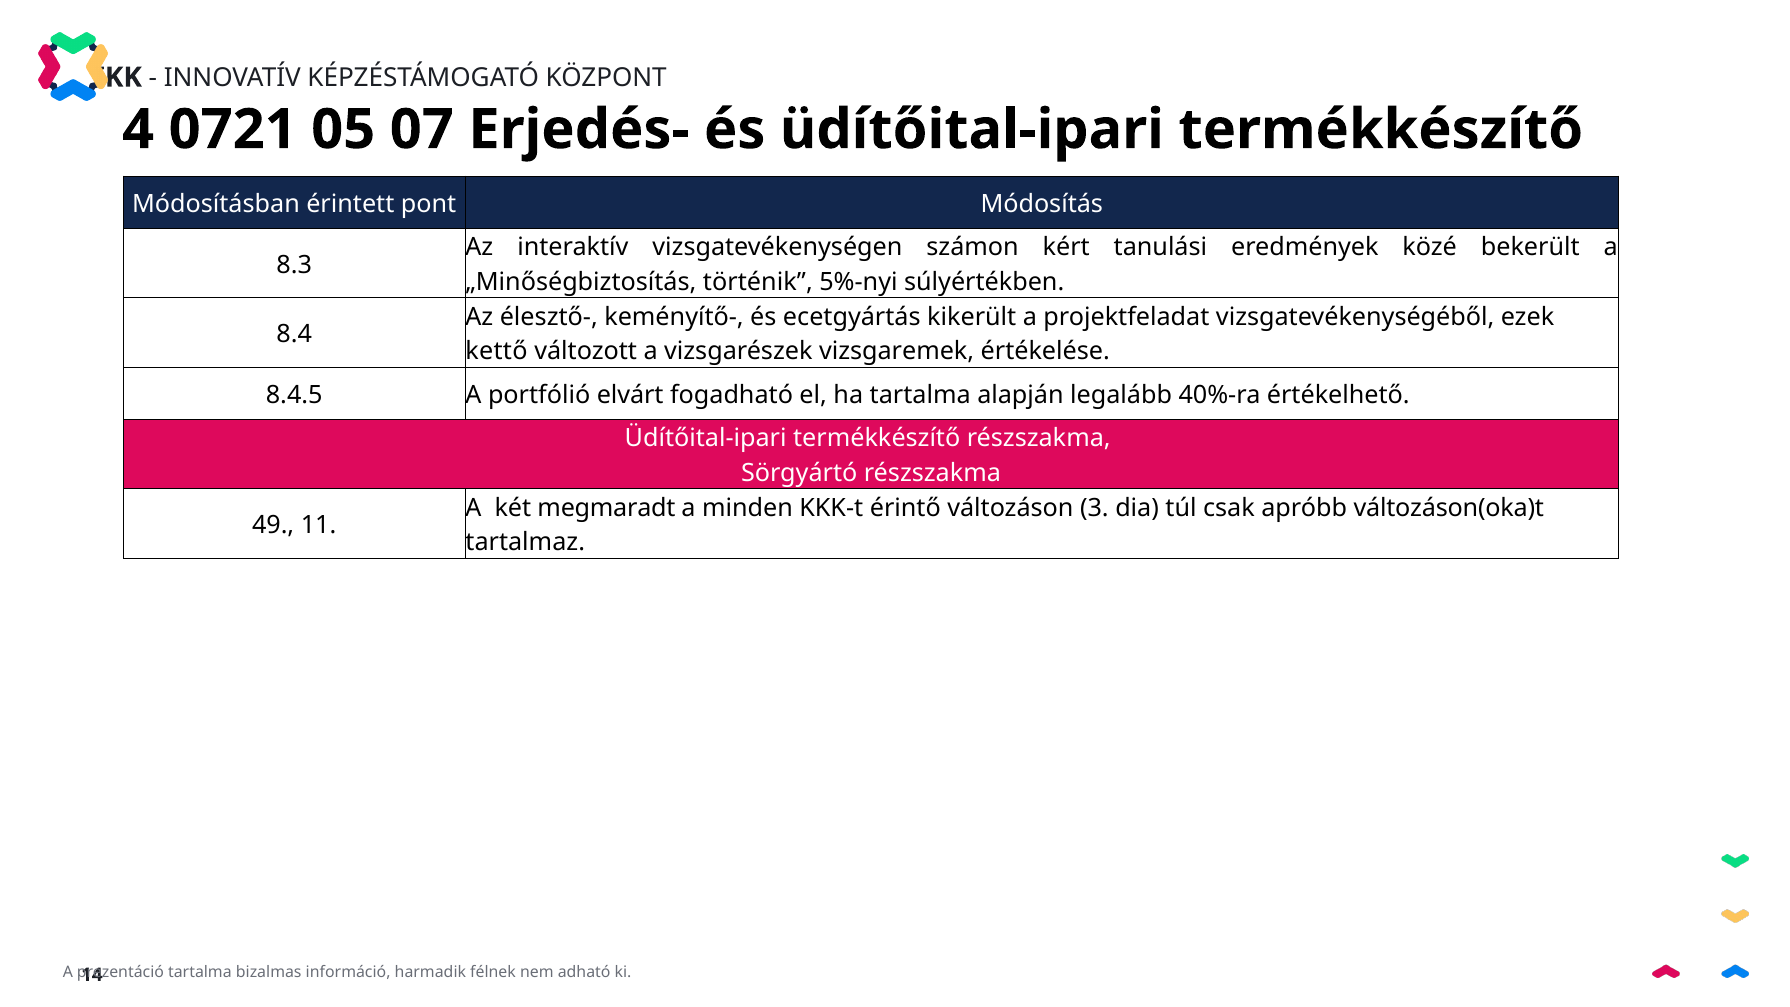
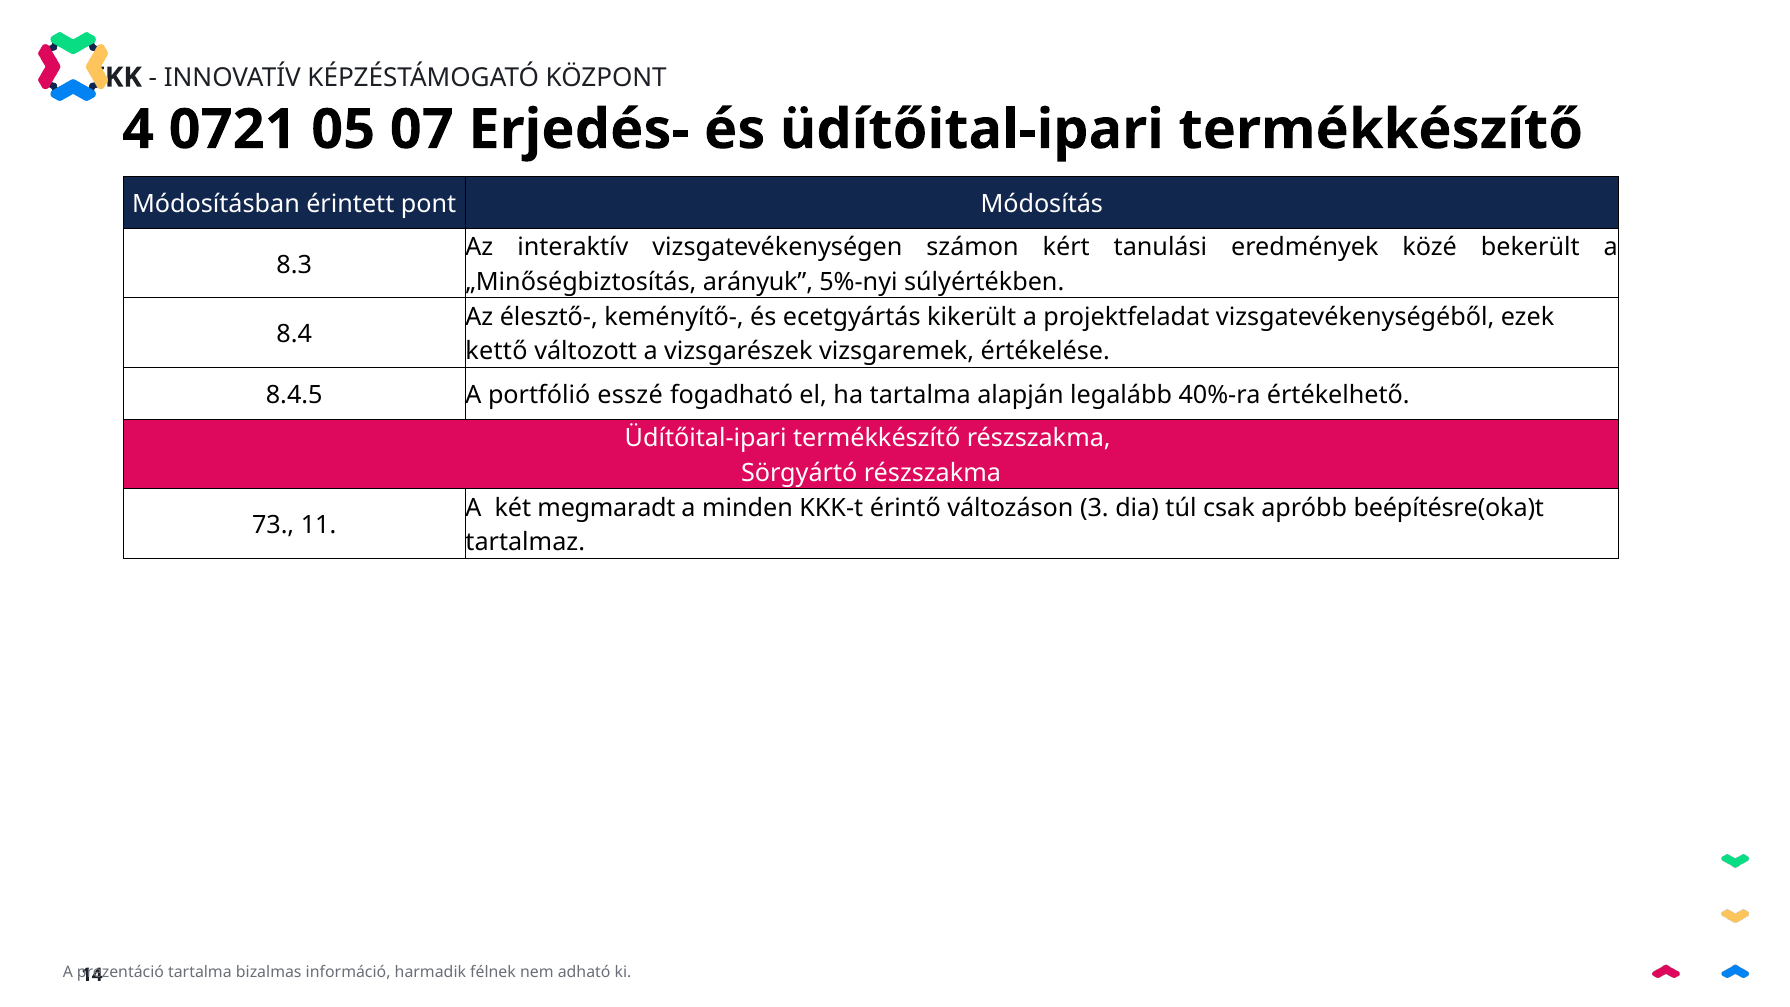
történik: történik -> arányuk
elvárt: elvárt -> esszé
változáson(oka)t: változáson(oka)t -> beépítésre(oka)t
49: 49 -> 73
